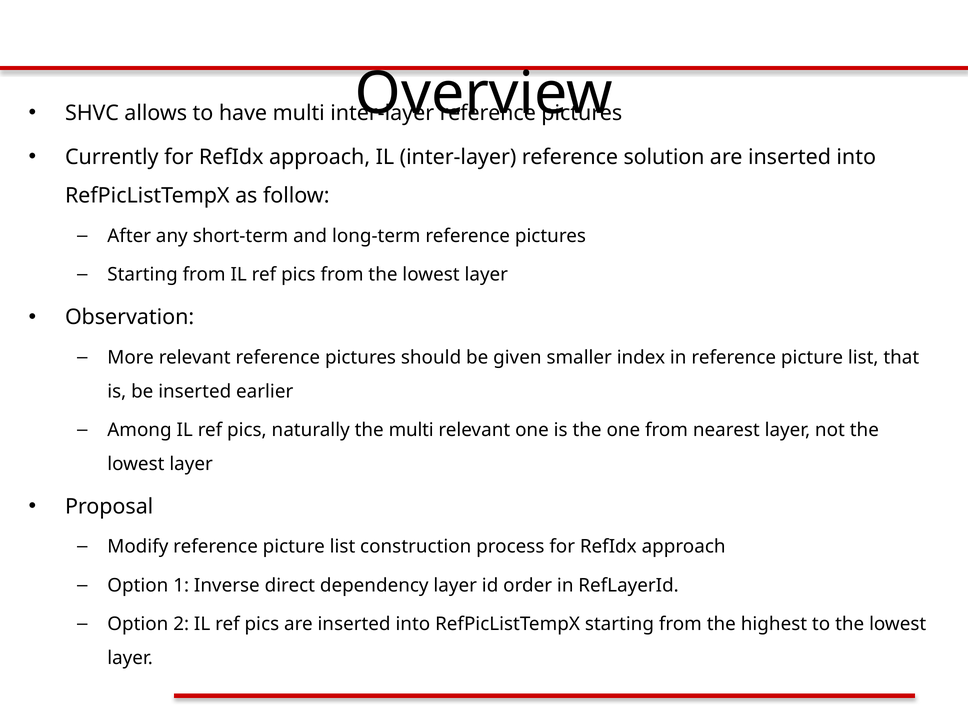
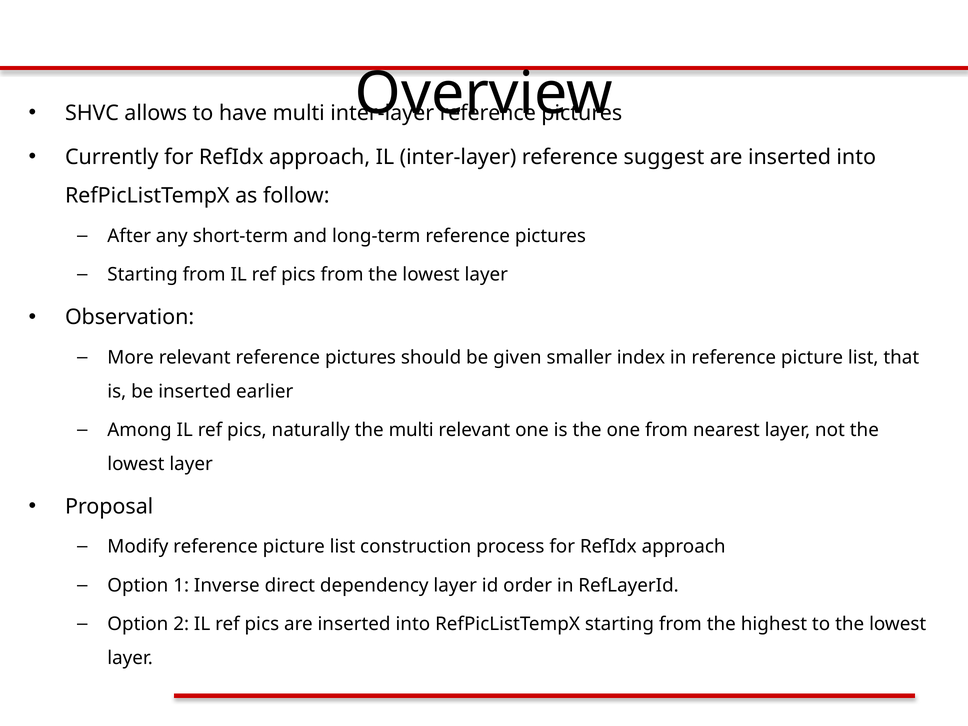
solution: solution -> suggest
